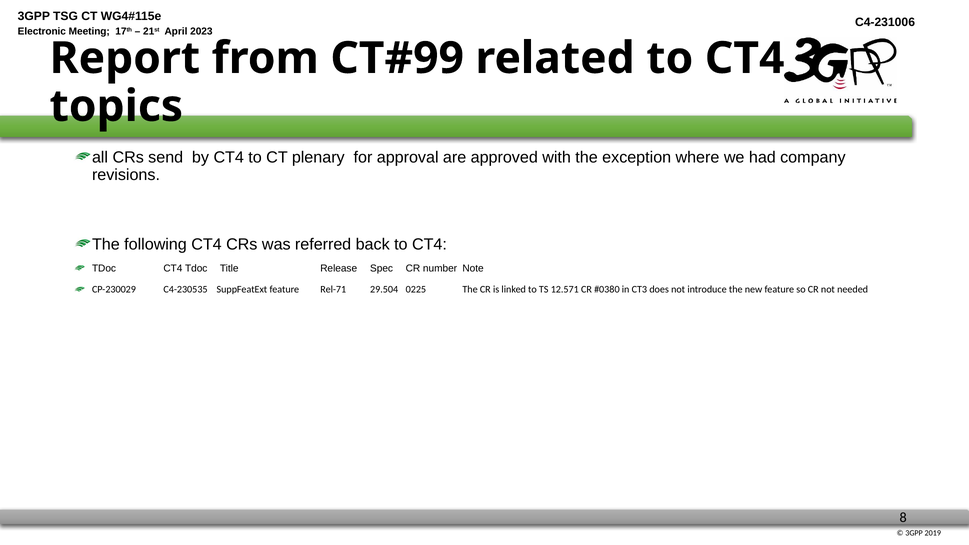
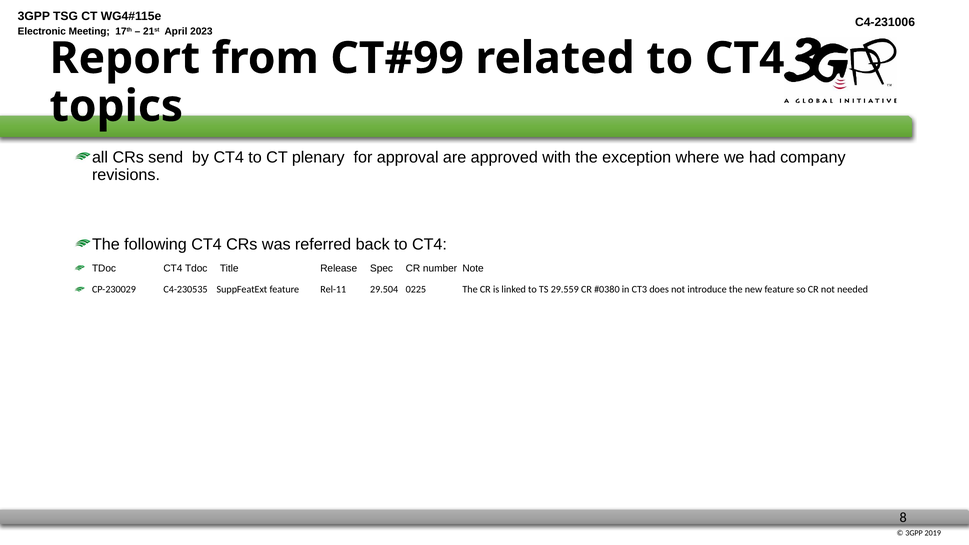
Rel-71: Rel-71 -> Rel-11
12.571: 12.571 -> 29.559
